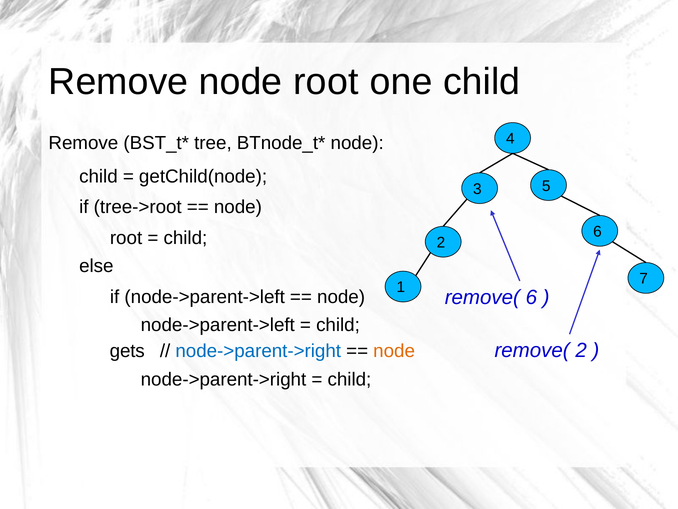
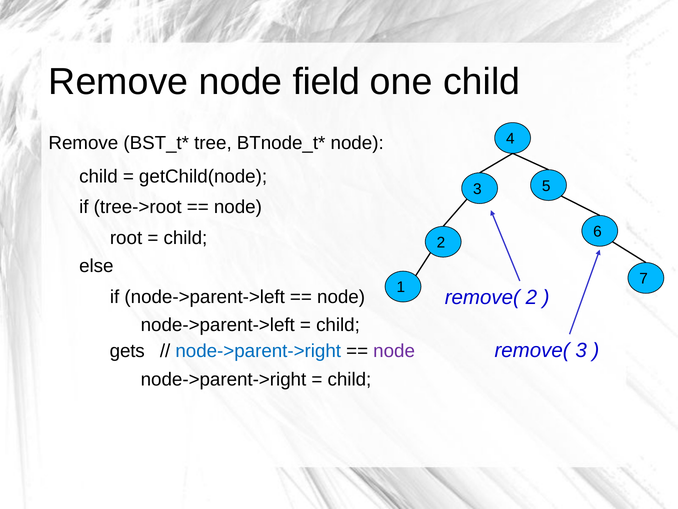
Remove node root: root -> field
remove( 6: 6 -> 2
remove( 2: 2 -> 3
node at (394, 351) colour: orange -> purple
